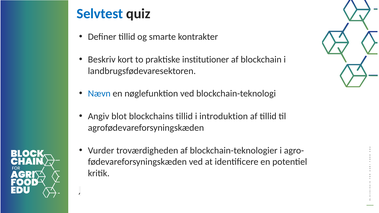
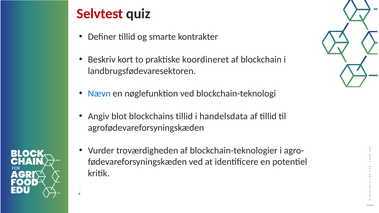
Selvtest colour: blue -> red
institutioner: institutioner -> koordineret
introduktion: introduktion -> handelsdata
